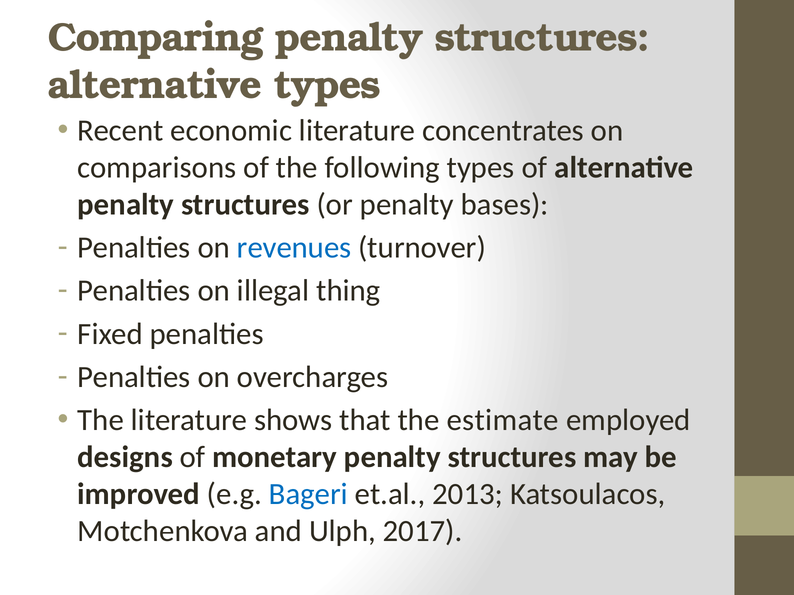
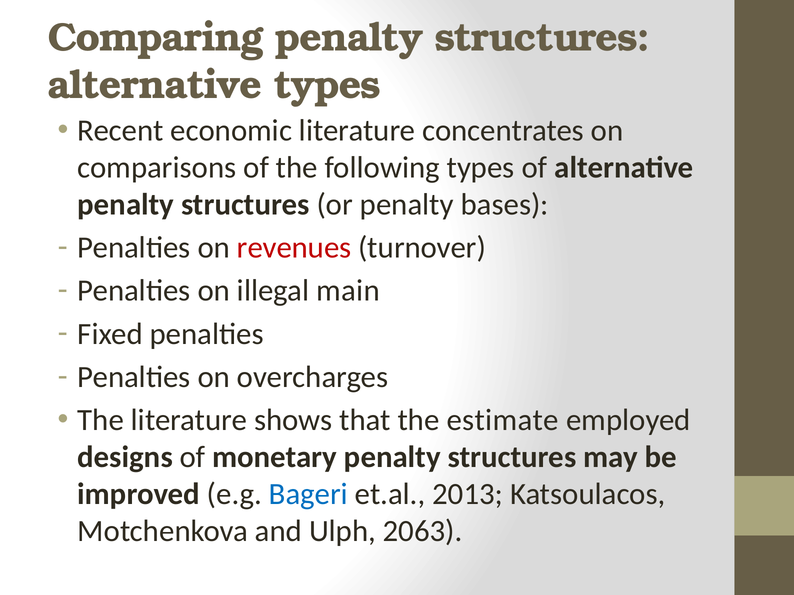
revenues colour: blue -> red
thing: thing -> main
2017: 2017 -> 2063
